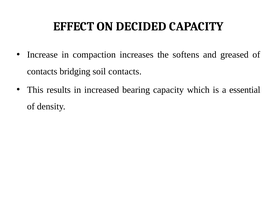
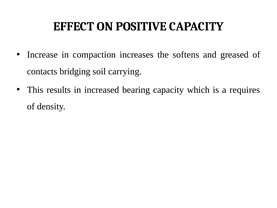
DECIDED: DECIDED -> POSITIVE
soil contacts: contacts -> carrying
essential: essential -> requires
